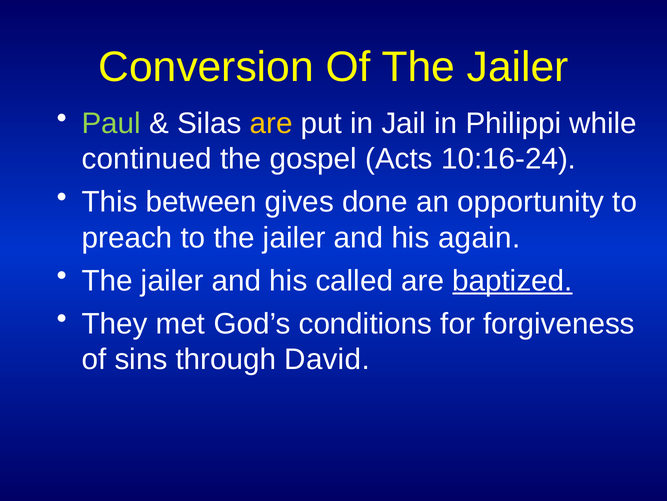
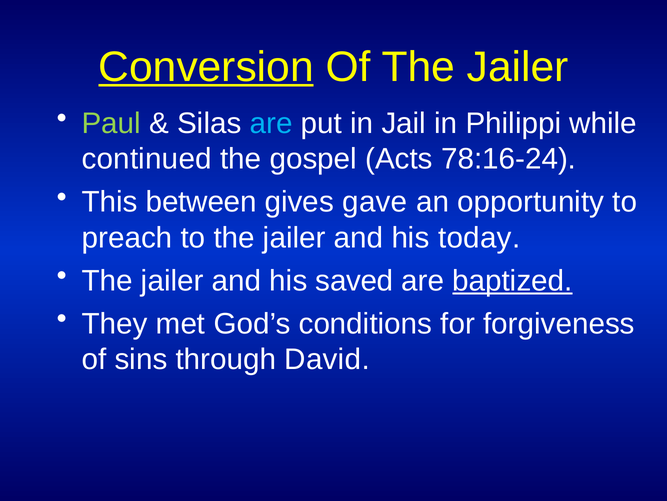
Conversion underline: none -> present
are at (271, 123) colour: yellow -> light blue
10:16-24: 10:16-24 -> 78:16-24
done: done -> gave
again: again -> today
called: called -> saved
